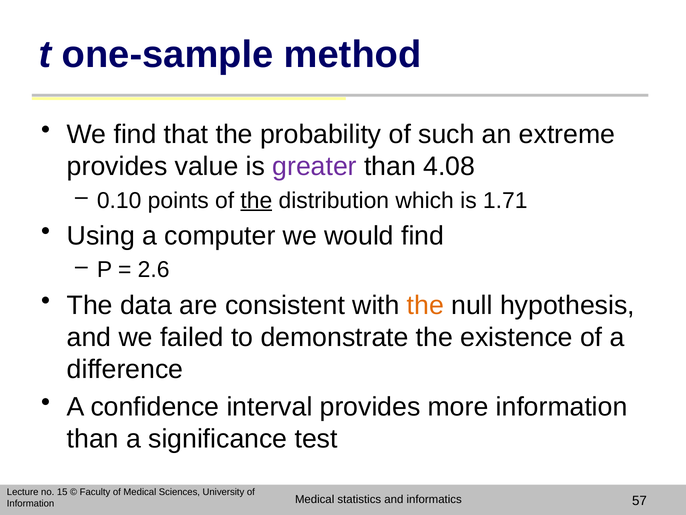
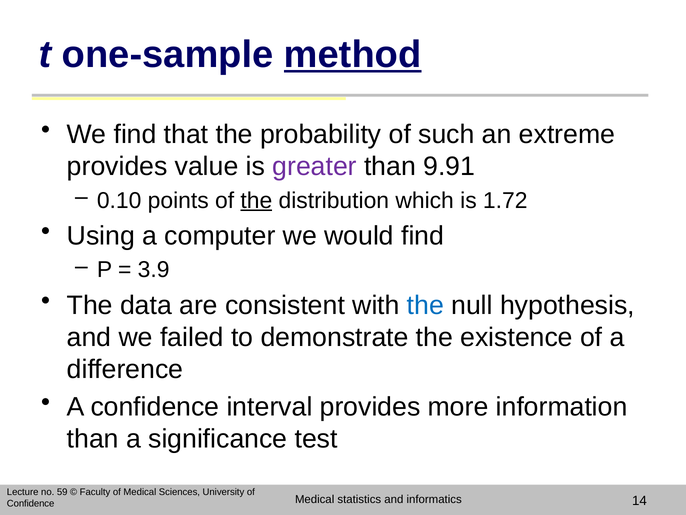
method underline: none -> present
4.08: 4.08 -> 9.91
1.71: 1.71 -> 1.72
2.6: 2.6 -> 3.9
the at (426, 305) colour: orange -> blue
15: 15 -> 59
57: 57 -> 14
Information at (31, 503): Information -> Confidence
